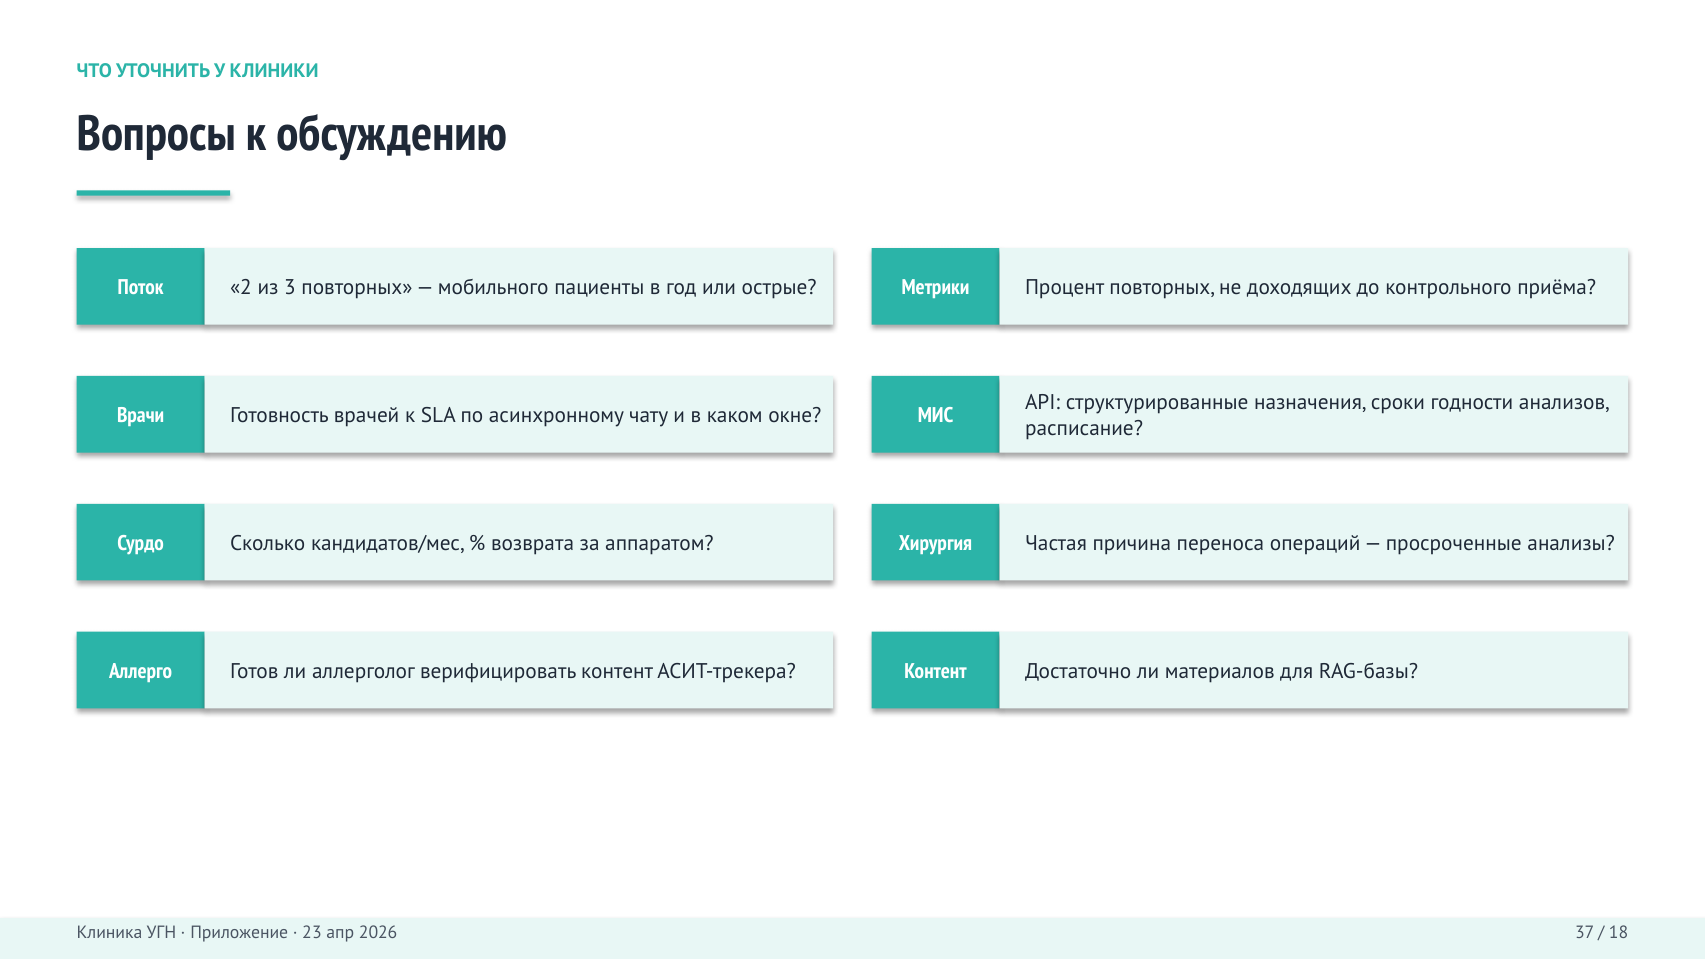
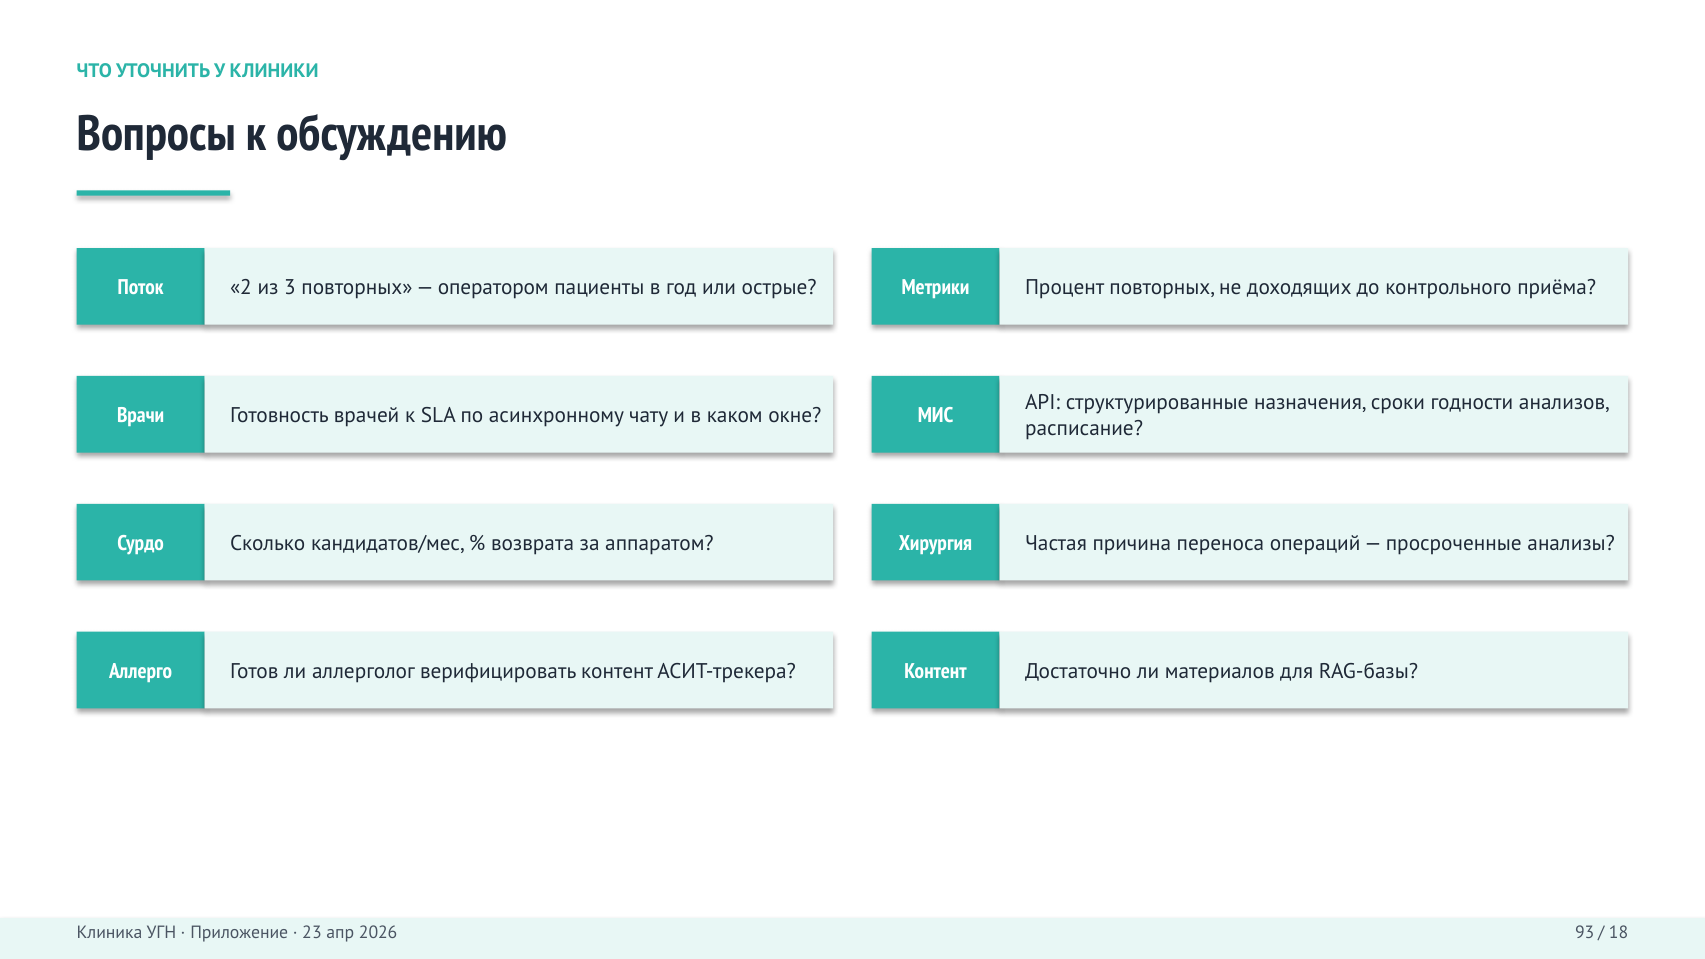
мобильного: мобильного -> оператором
37: 37 -> 93
